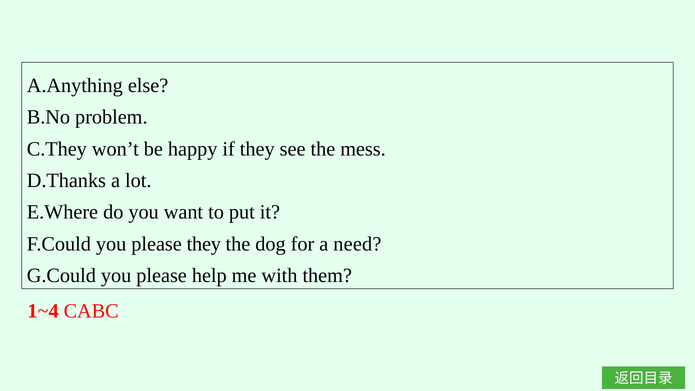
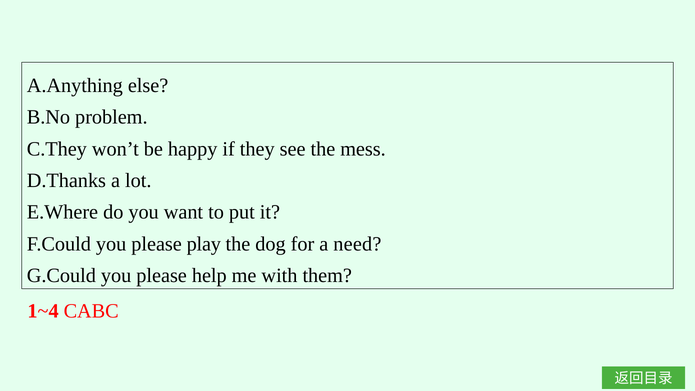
please they: they -> play
